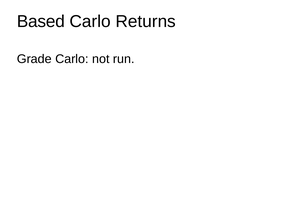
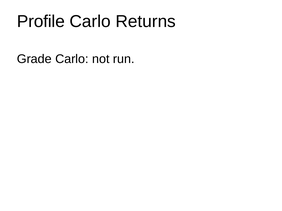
Based: Based -> Profile
